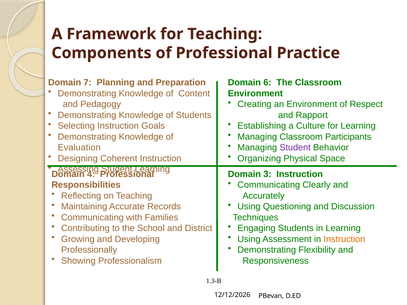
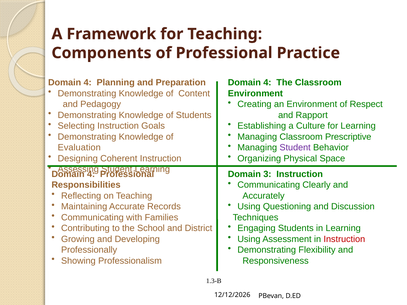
6 at (267, 83): 6 -> 4
7 at (88, 83): 7 -> 4
Participants: Participants -> Prescriptive
Instruction at (344, 239) colour: orange -> red
